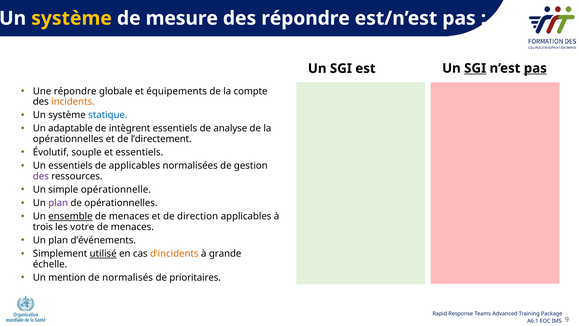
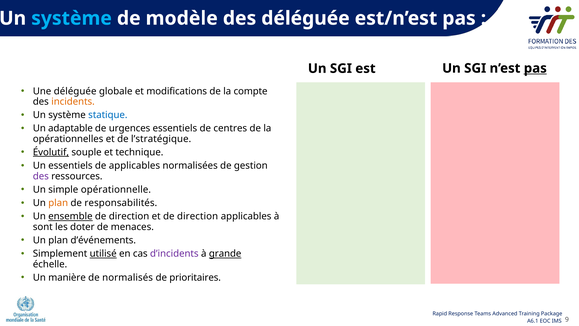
système at (72, 18) colour: yellow -> light blue
mesure: mesure -> modèle
des répondre: répondre -> déléguée
SGI at (475, 68) underline: present -> none
Une répondre: répondre -> déléguée
équipements: équipements -> modifications
intègrent: intègrent -> urgences
analyse: analyse -> centres
l’directement: l’directement -> l’stratégique
Évolutif underline: none -> present
et essentiels: essentiels -> technique
plan at (58, 203) colour: purple -> orange
de opérationnelles: opérationnelles -> responsabilités
menaces at (129, 216): menaces -> direction
trois: trois -> sont
votre: votre -> doter
d’incidents colour: orange -> purple
grande underline: none -> present
mention: mention -> manière
